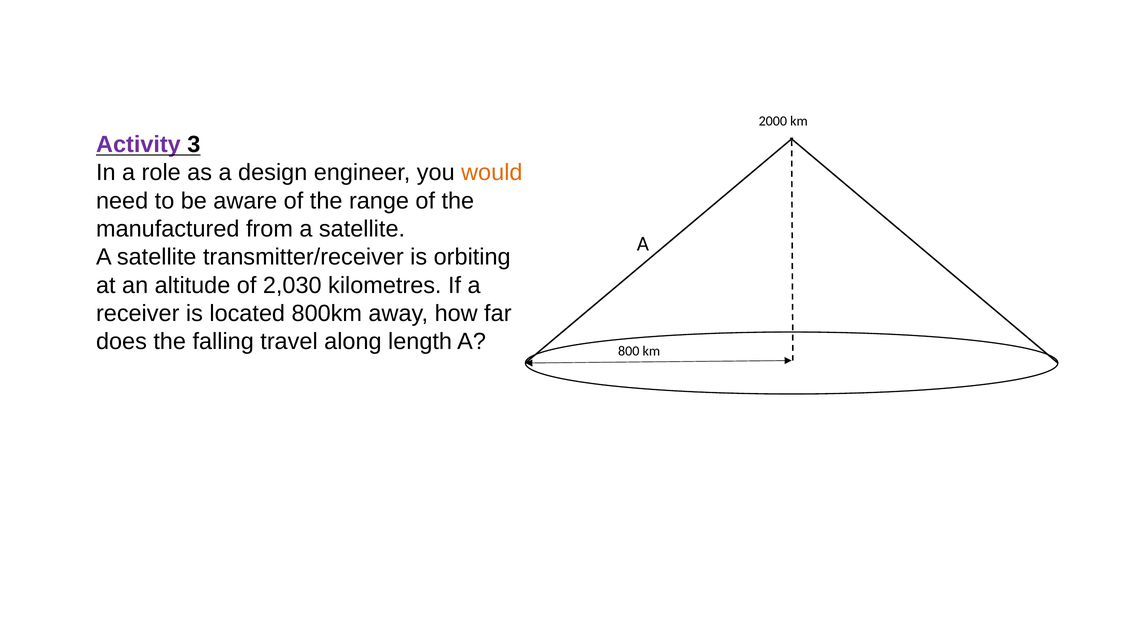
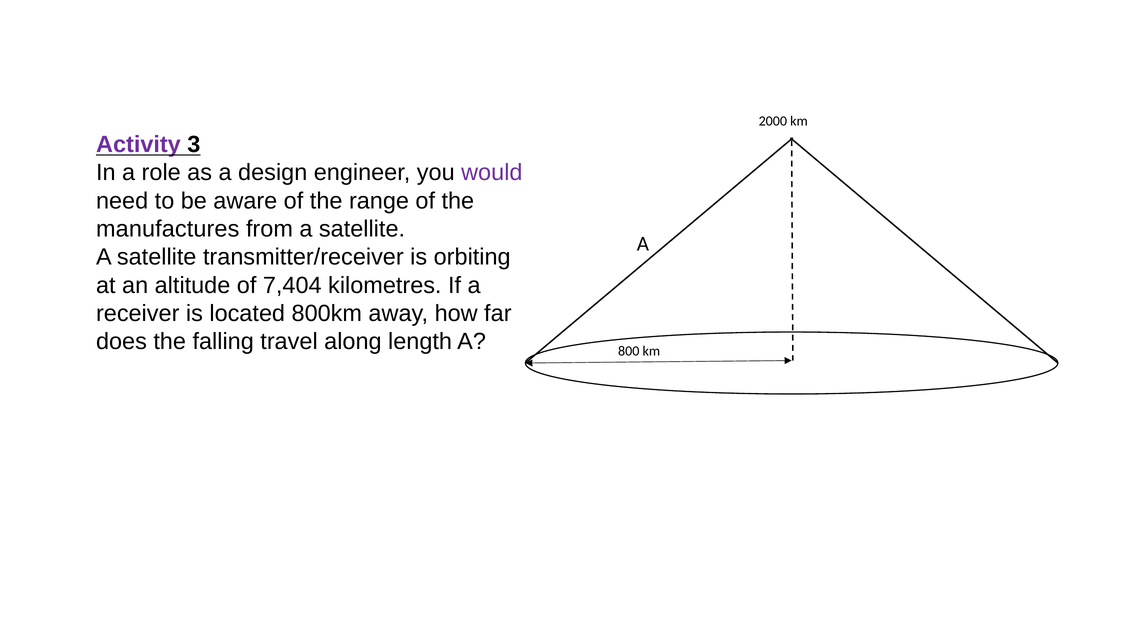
would colour: orange -> purple
manufactured: manufactured -> manufactures
2,030: 2,030 -> 7,404
